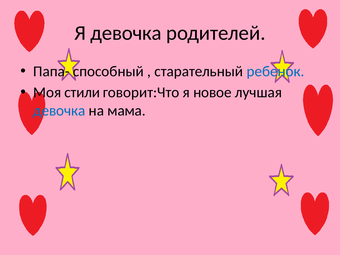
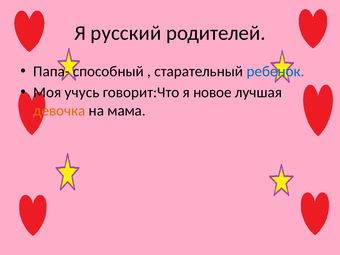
Я девочка: девочка -> русский
стили: стили -> учусь
девочка at (59, 111) colour: blue -> orange
